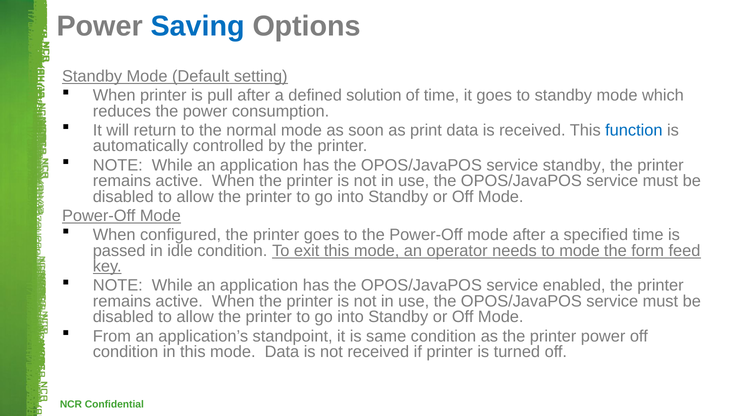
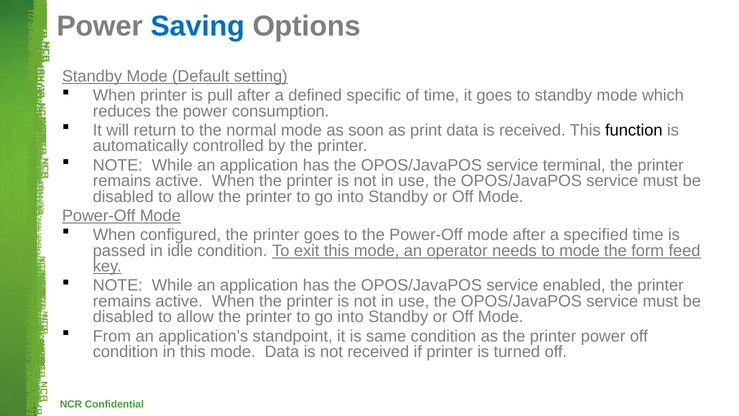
solution: solution -> specific
function colour: blue -> black
service standby: standby -> terminal
